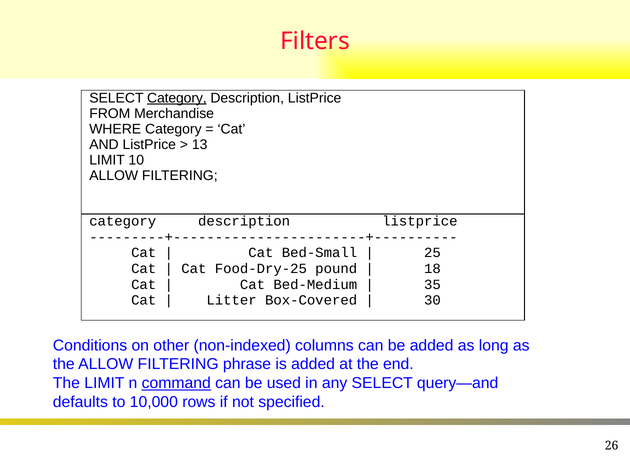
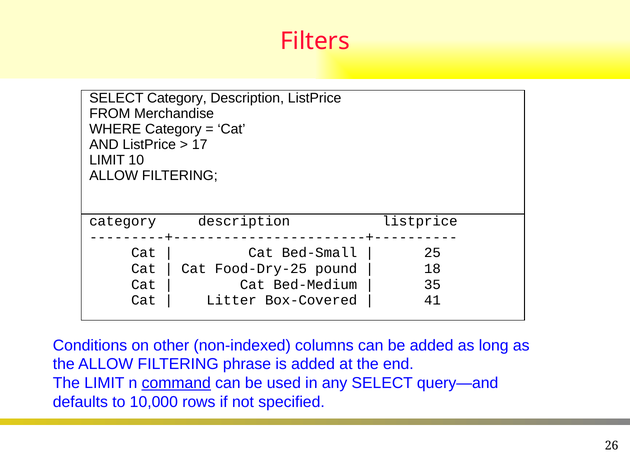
Category at (177, 98) underline: present -> none
13: 13 -> 17
30: 30 -> 41
